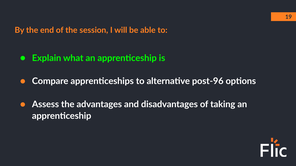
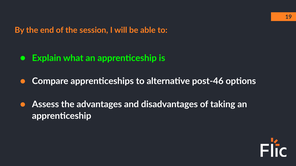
post-96: post-96 -> post-46
